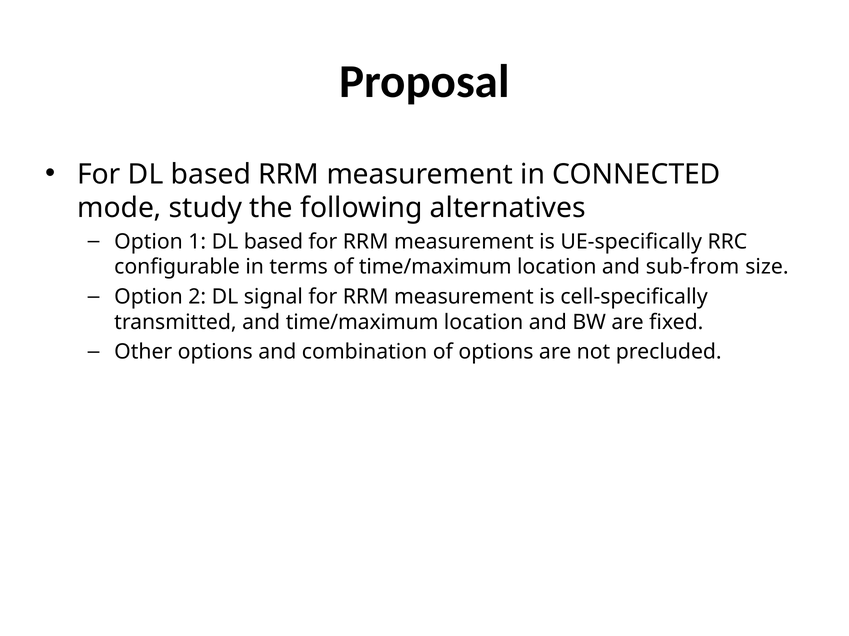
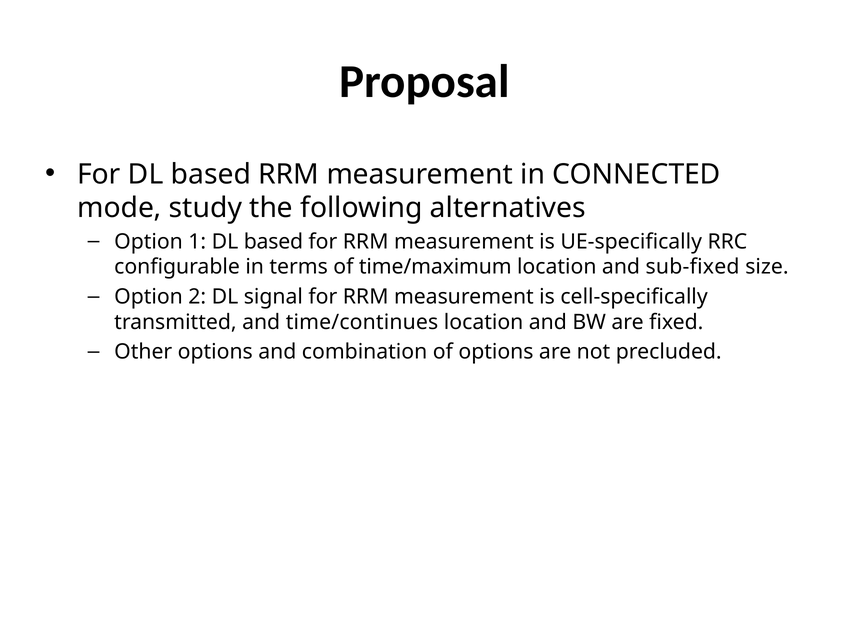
sub-from: sub-from -> sub-fixed
and time/maximum: time/maximum -> time/continues
